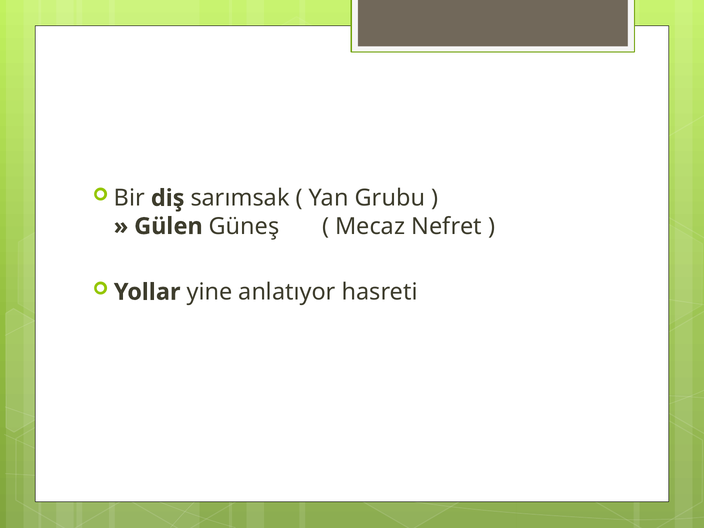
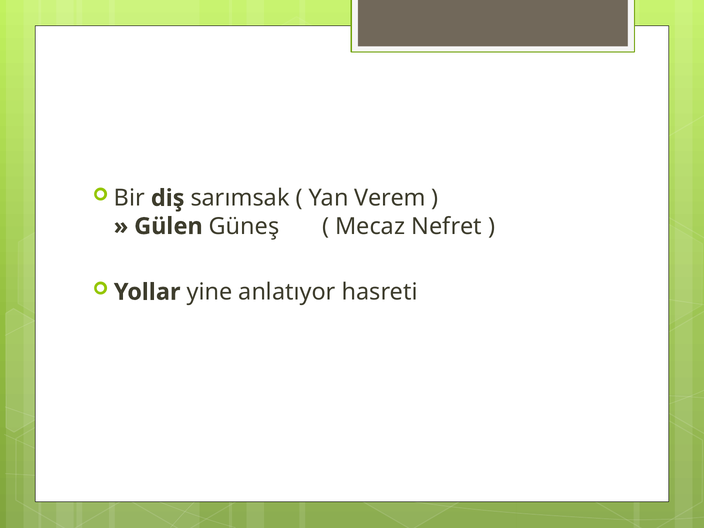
Grubu: Grubu -> Verem
